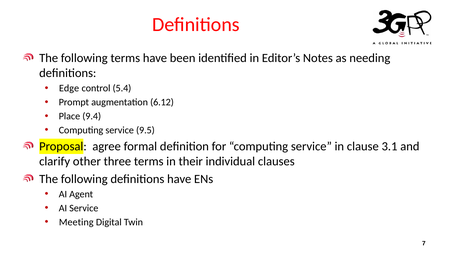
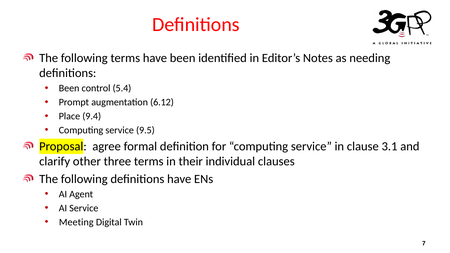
Edge at (69, 88): Edge -> Been
